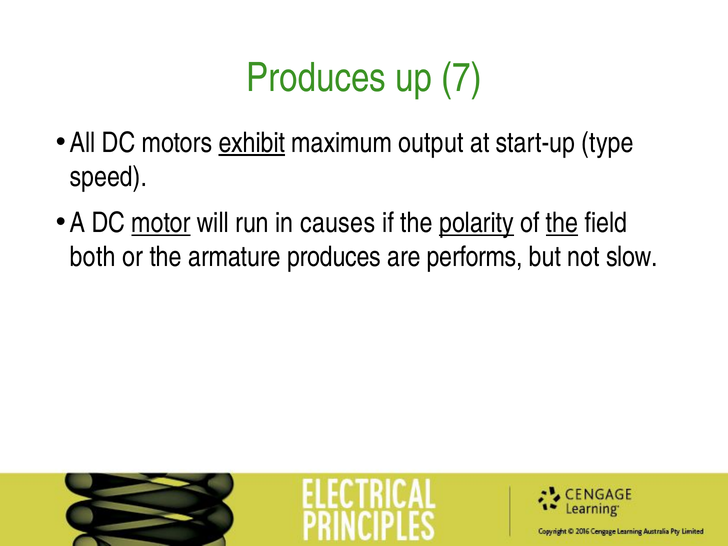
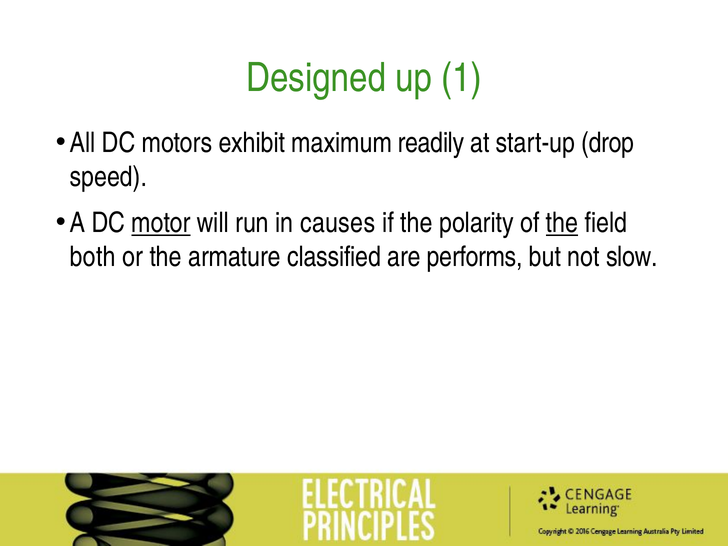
Produces at (316, 78): Produces -> Designed
7: 7 -> 1
exhibit underline: present -> none
output: output -> readily
type: type -> drop
polarity underline: present -> none
armature produces: produces -> classified
